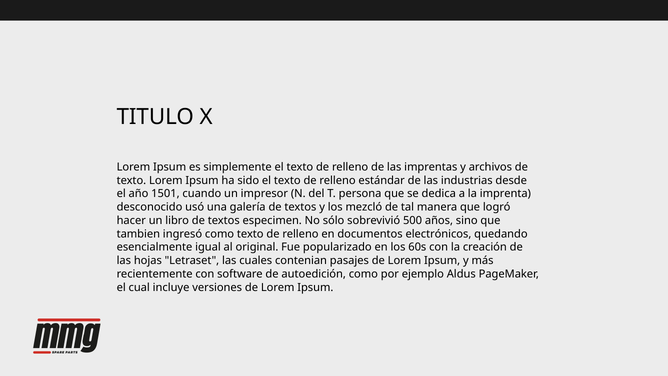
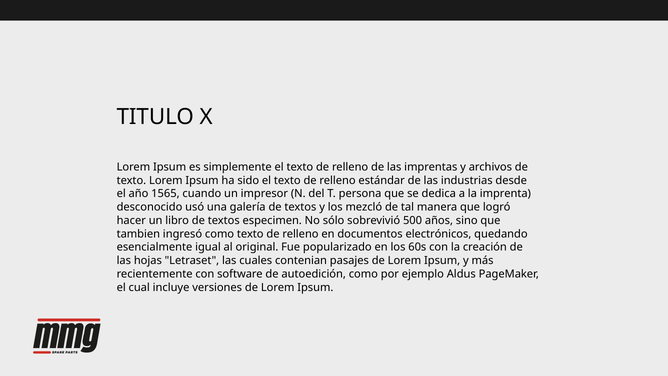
1501: 1501 -> 1565
